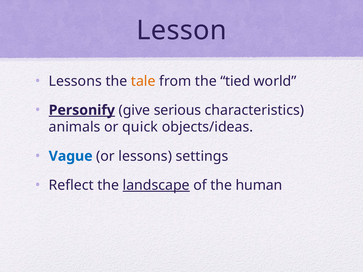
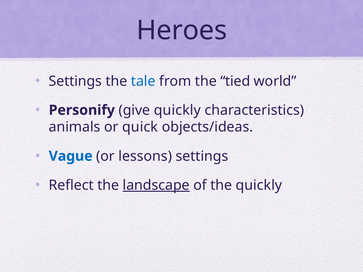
Lesson: Lesson -> Heroes
Lessons at (75, 81): Lessons -> Settings
tale colour: orange -> blue
Personify underline: present -> none
give serious: serious -> quickly
the human: human -> quickly
